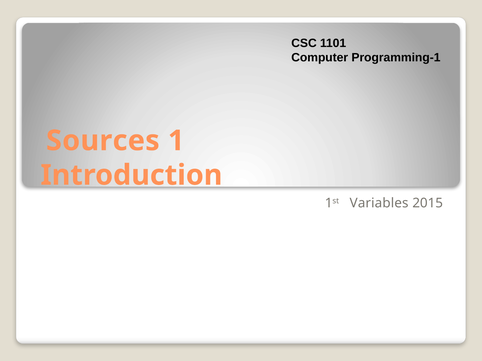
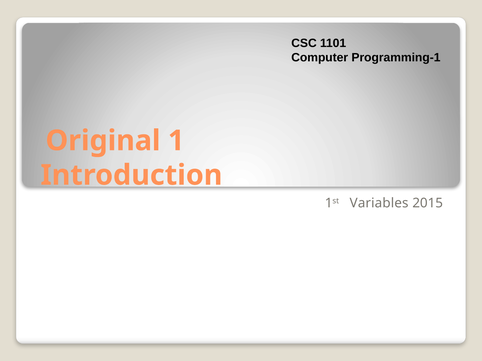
Sources: Sources -> Original
